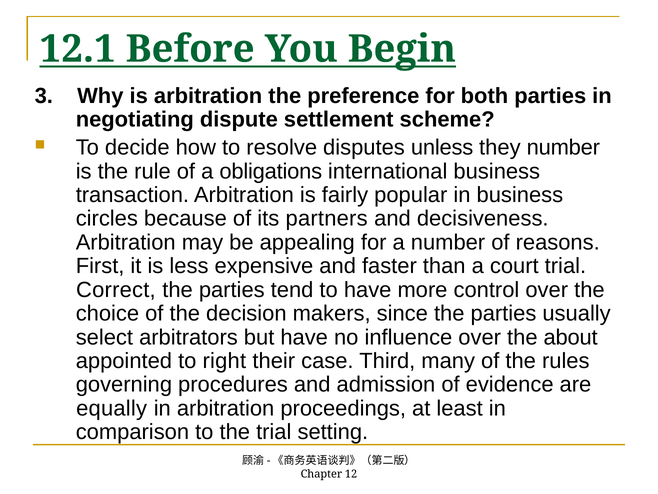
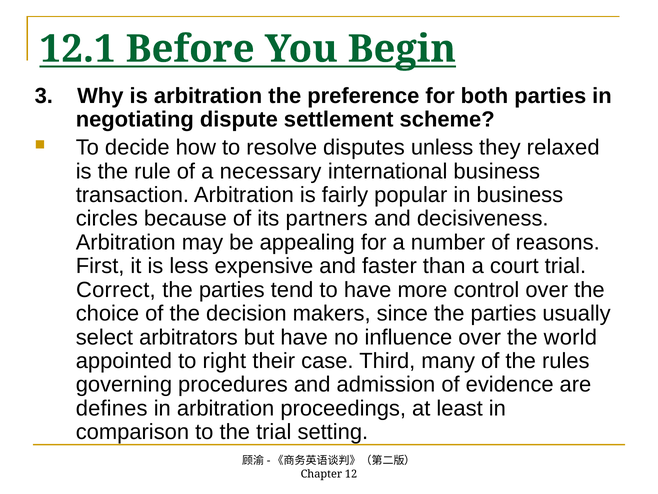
they number: number -> relaxed
obligations: obligations -> necessary
about: about -> world
equally: equally -> defines
